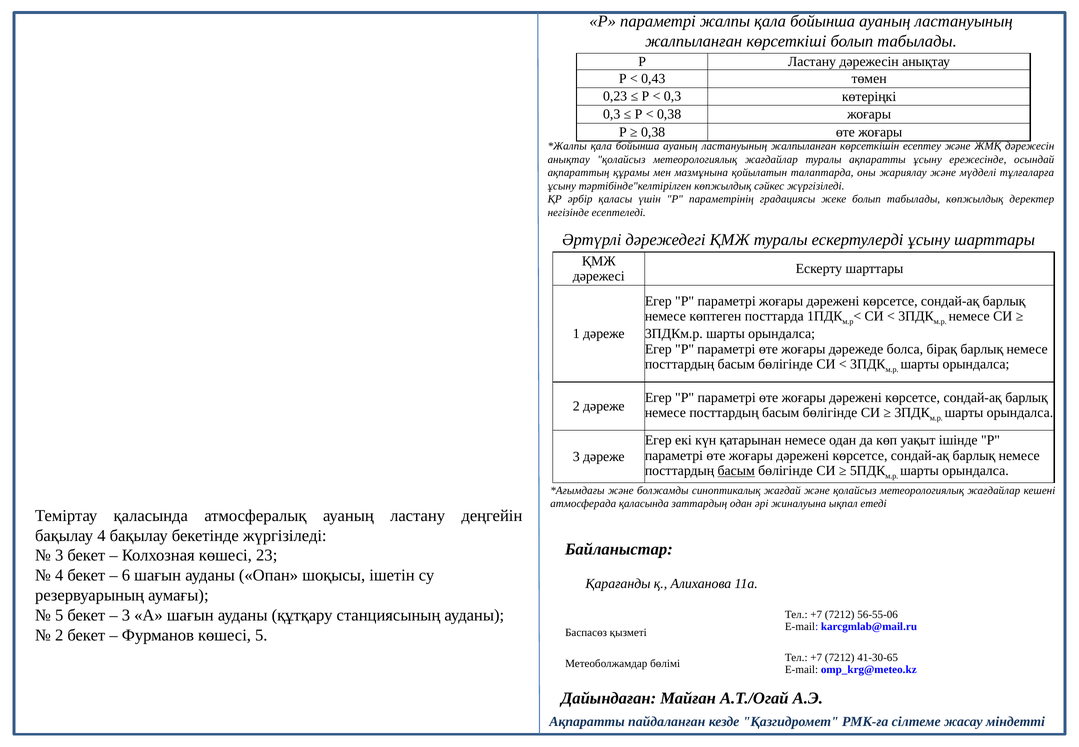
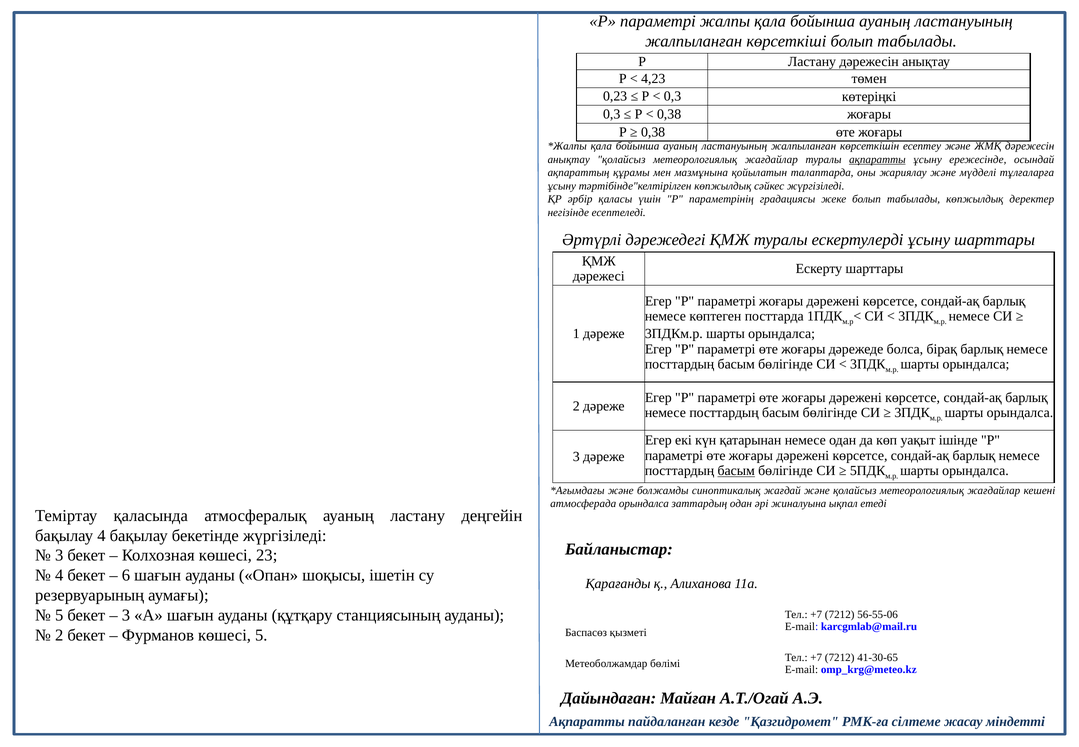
0,43: 0,43 -> 4,23
ақпаратты at (877, 159) underline: none -> present
атмосферада қаласында: қаласында -> орындалса
